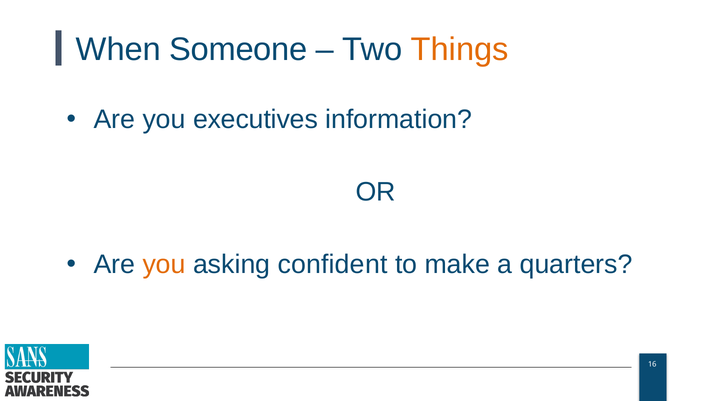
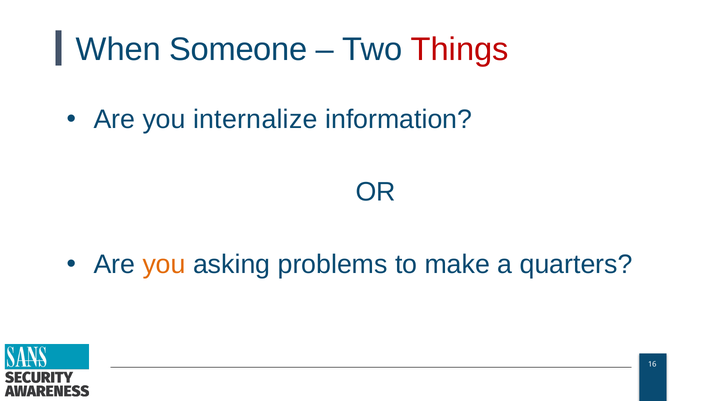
Things colour: orange -> red
executives: executives -> internalize
confident: confident -> problems
